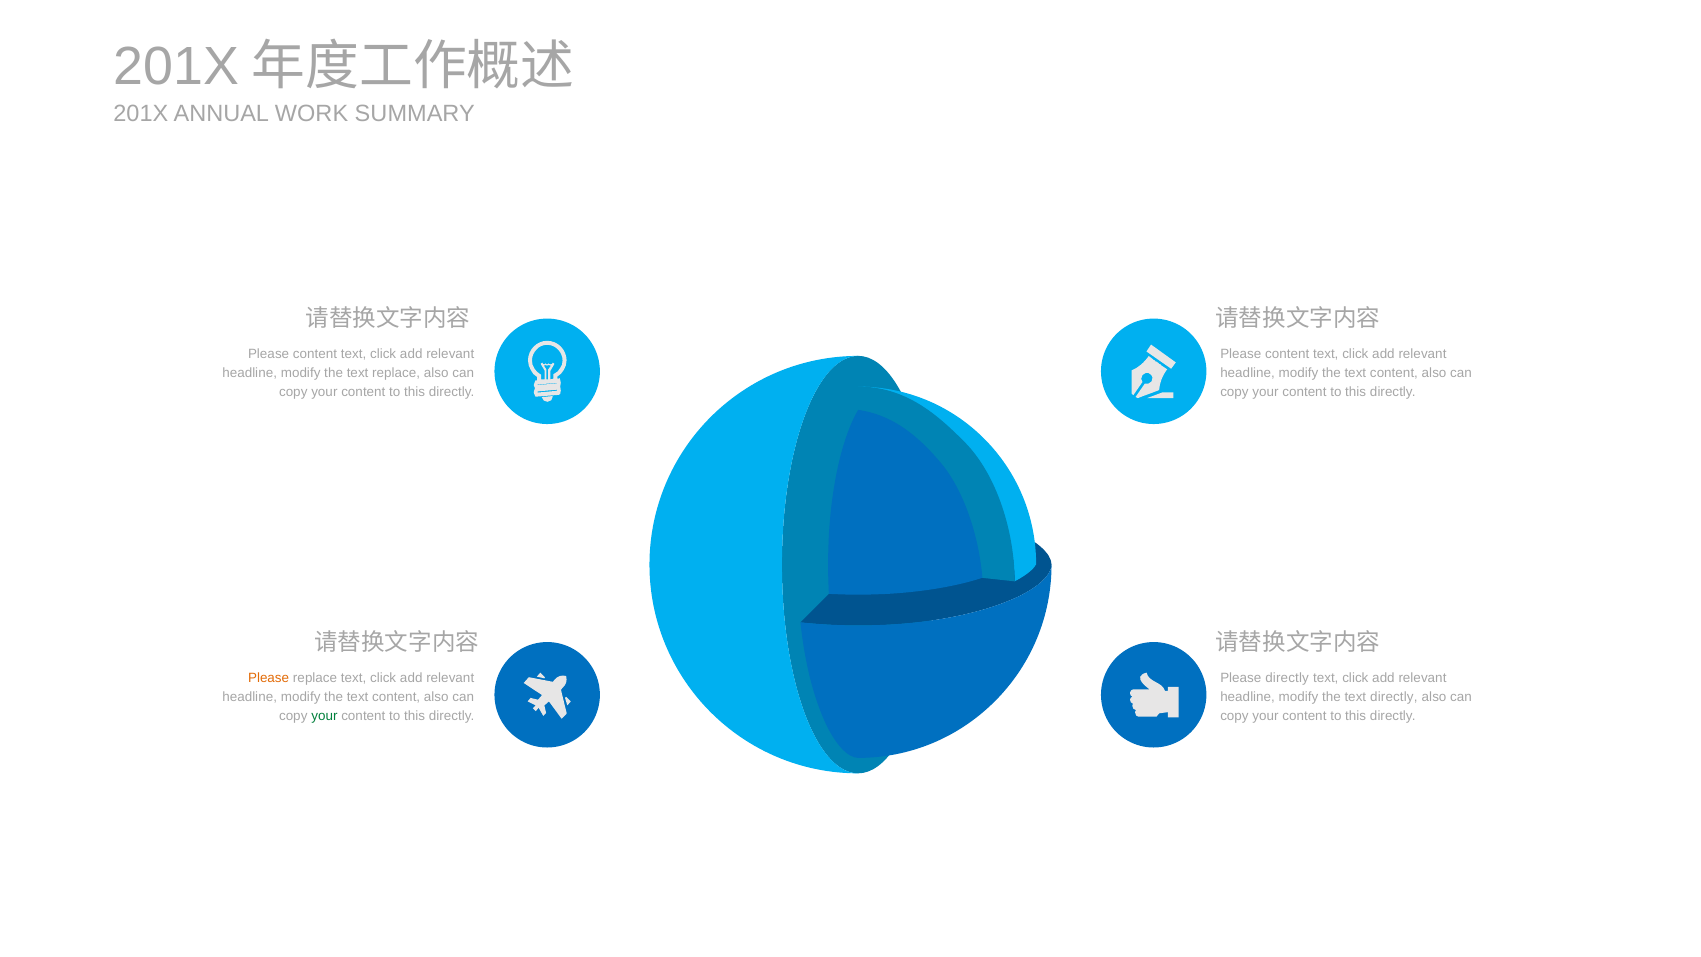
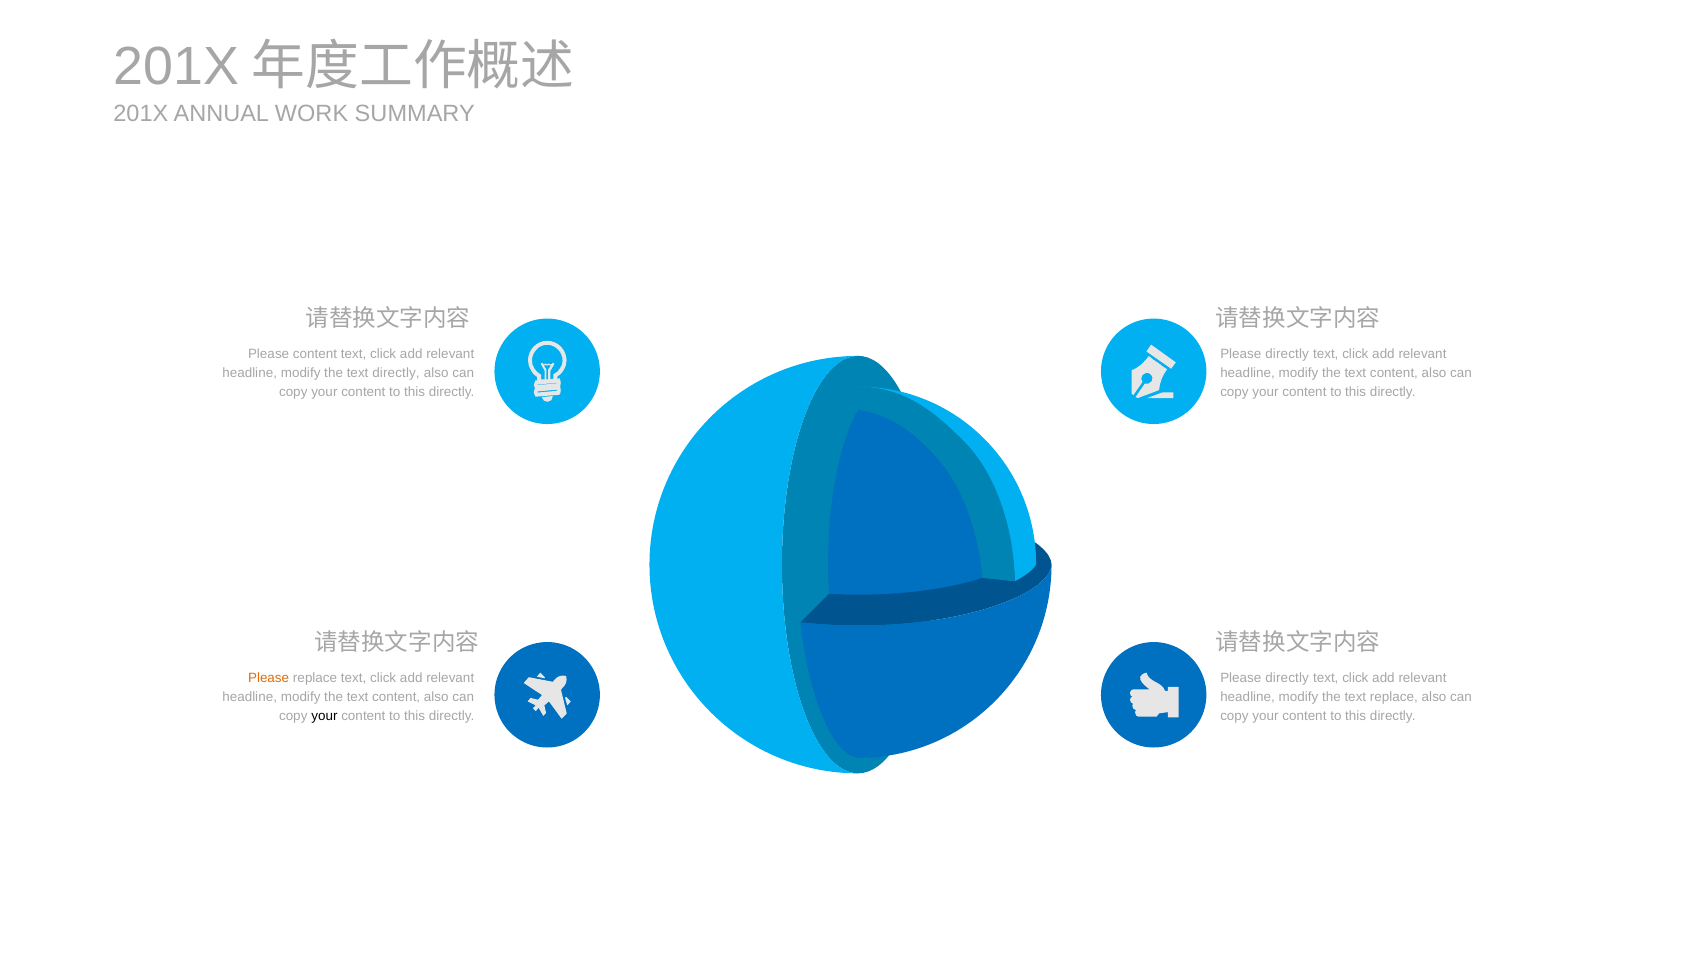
content at (1287, 354): content -> directly
text replace: replace -> directly
text directly: directly -> replace
your at (324, 716) colour: green -> black
